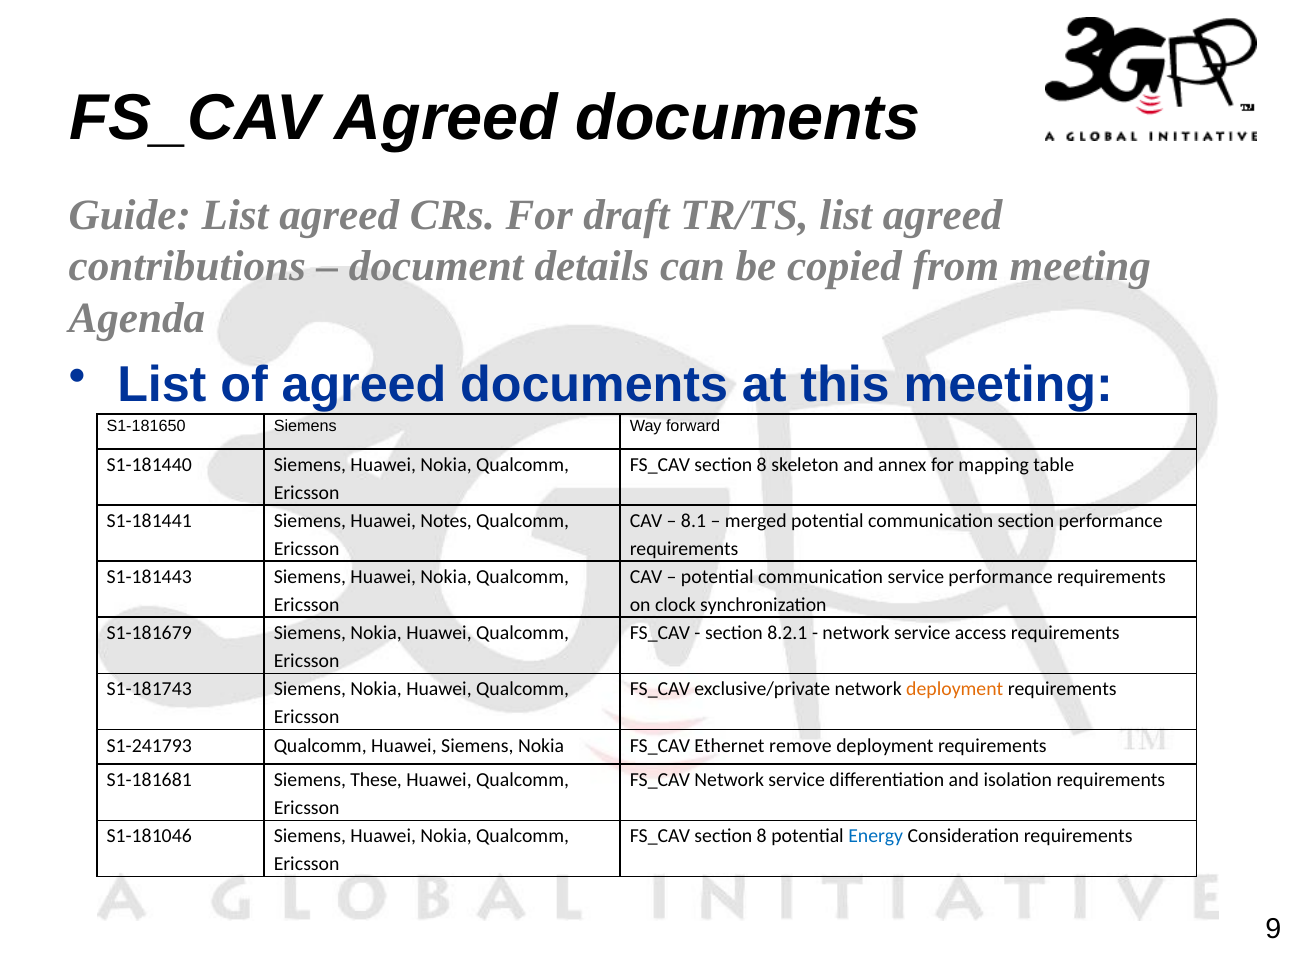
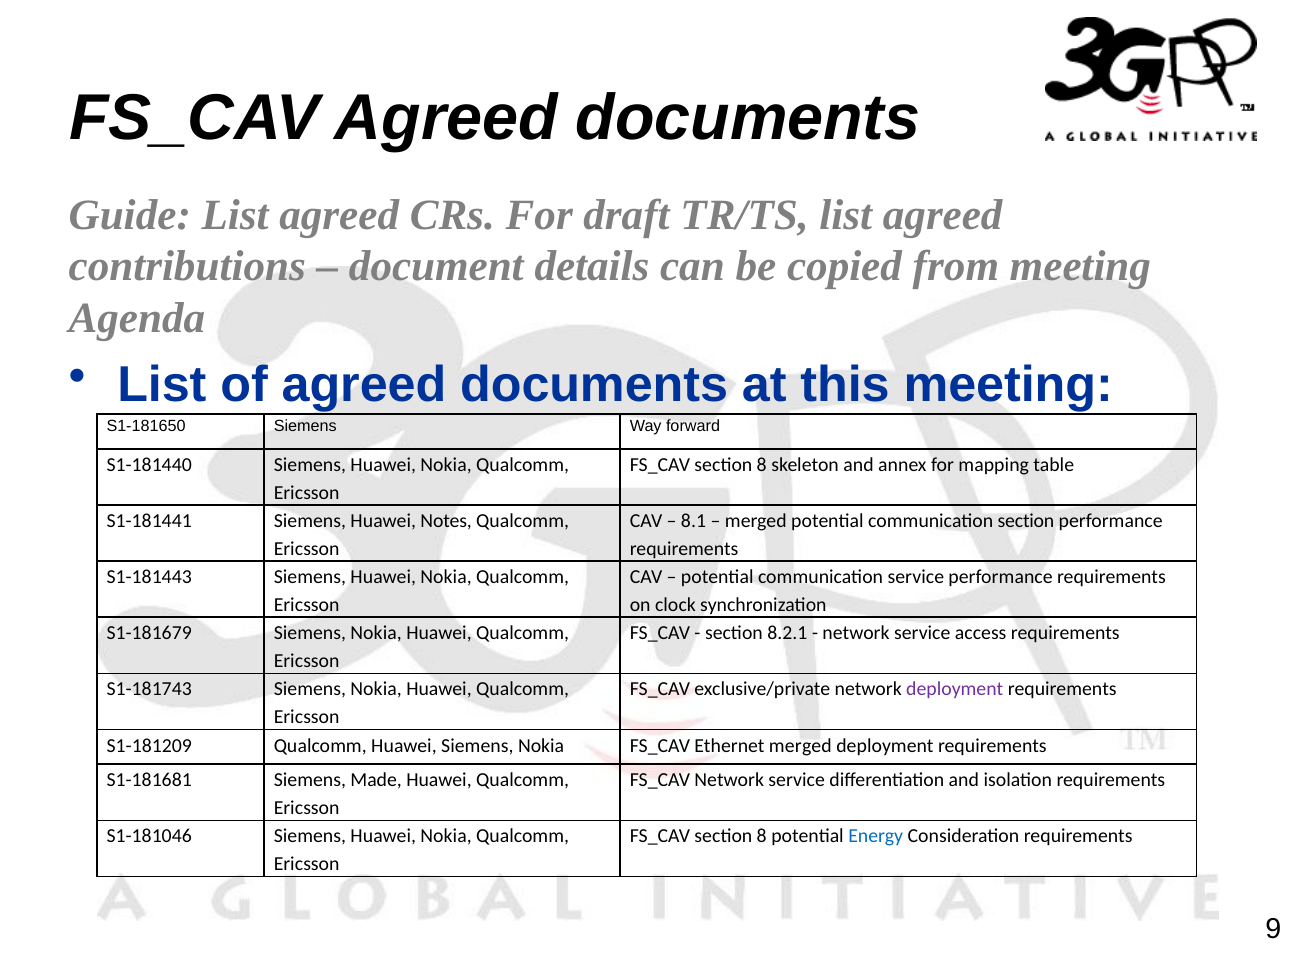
deployment at (955, 689) colour: orange -> purple
S1-241793: S1-241793 -> S1-181209
Ethernet remove: remove -> merged
These: These -> Made
